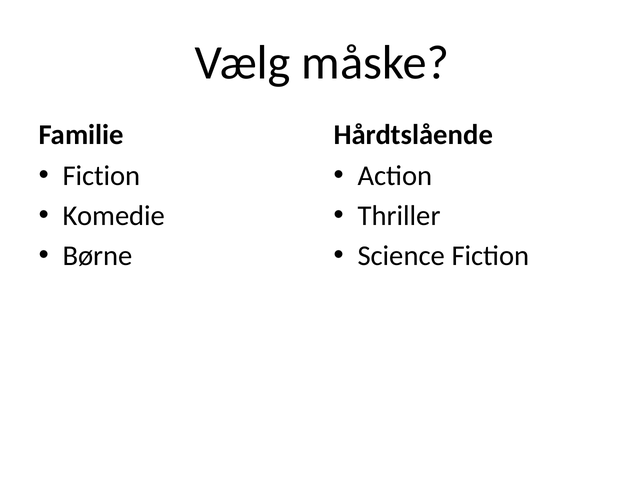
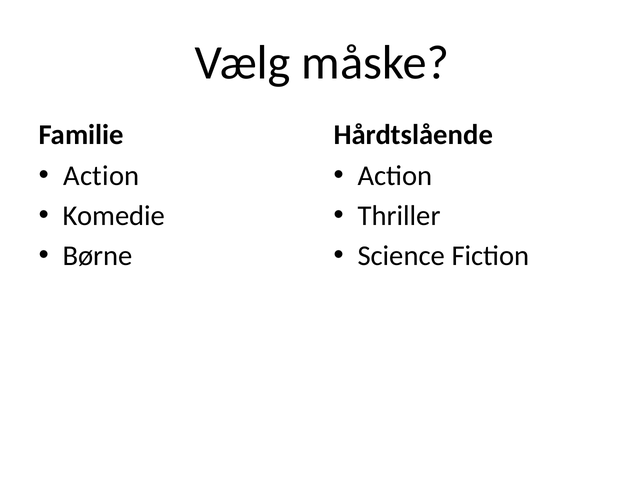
Fiction at (102, 176): Fiction -> Action
